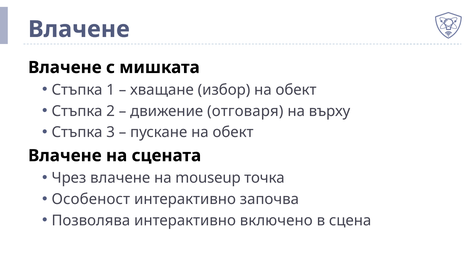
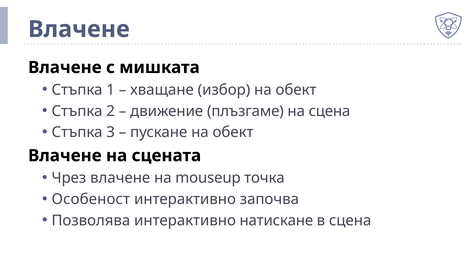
отговаря: отговаря -> плъзгаме
на върху: върху -> сцена
включено: включено -> натискане
